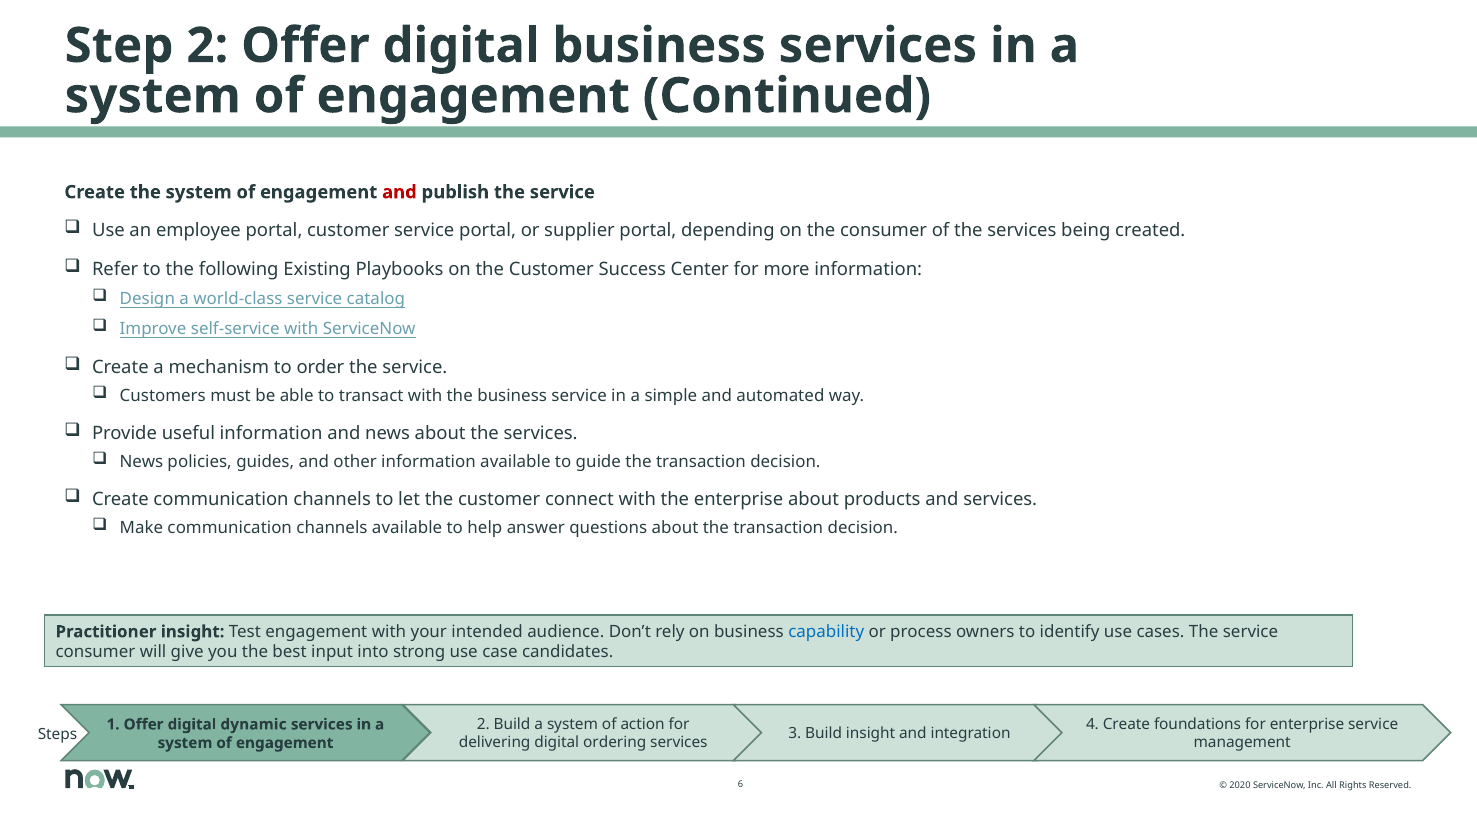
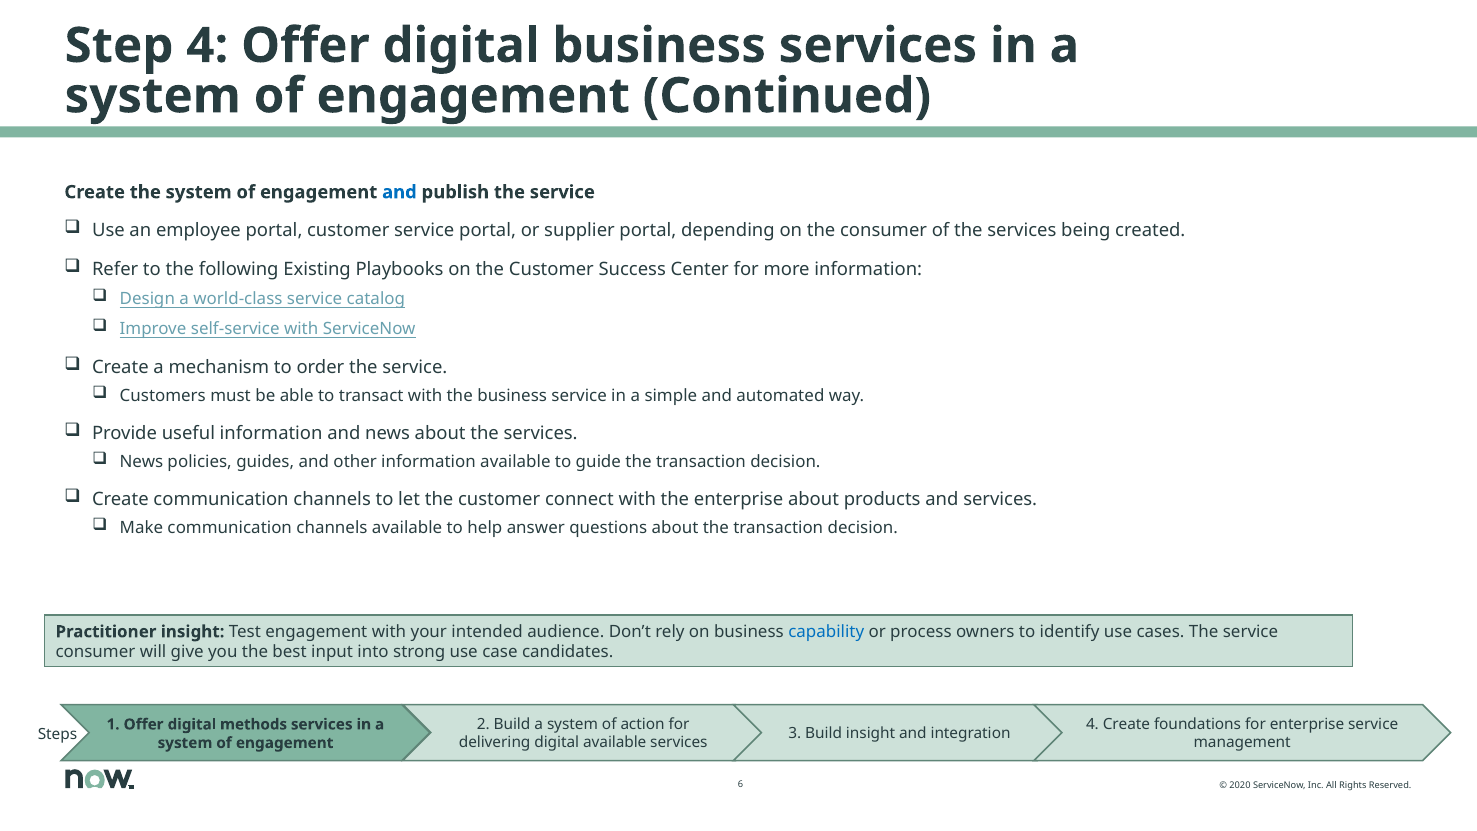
Step 2: 2 -> 4
and at (399, 192) colour: red -> blue
dynamic: dynamic -> methods
digital ordering: ordering -> available
